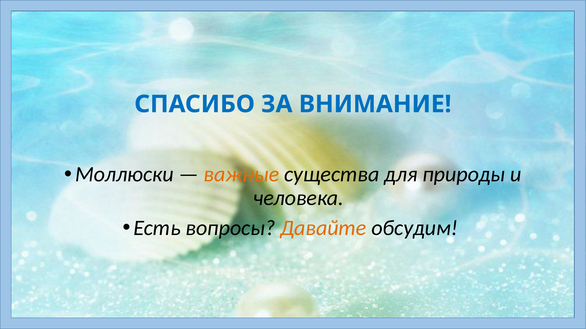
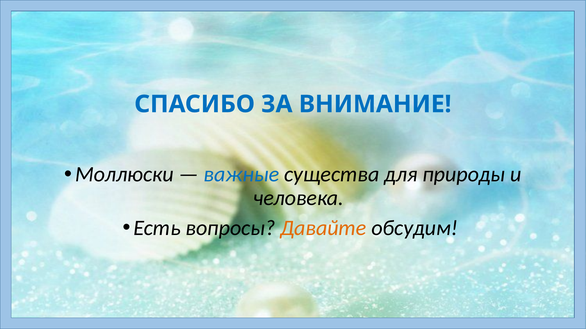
важные colour: orange -> blue
